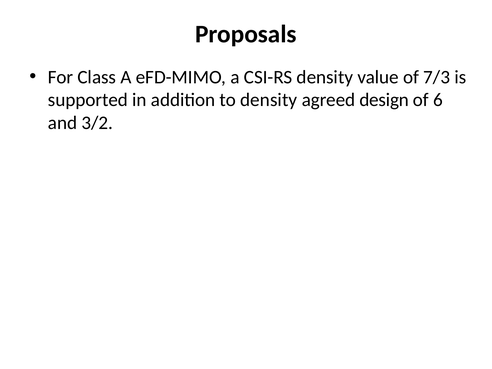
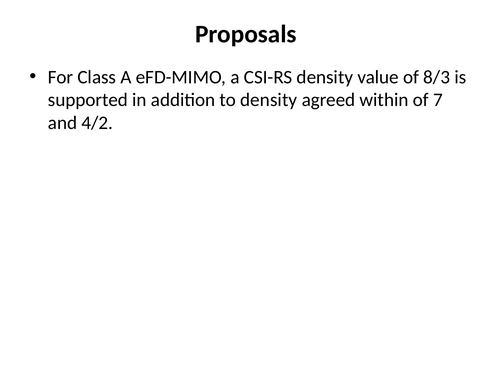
7/3: 7/3 -> 8/3
design: design -> within
6: 6 -> 7
3/2: 3/2 -> 4/2
